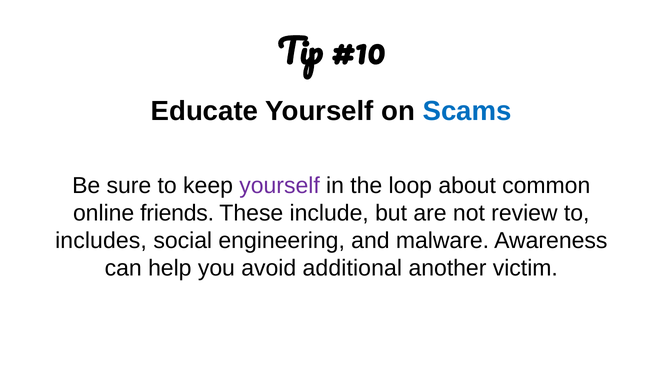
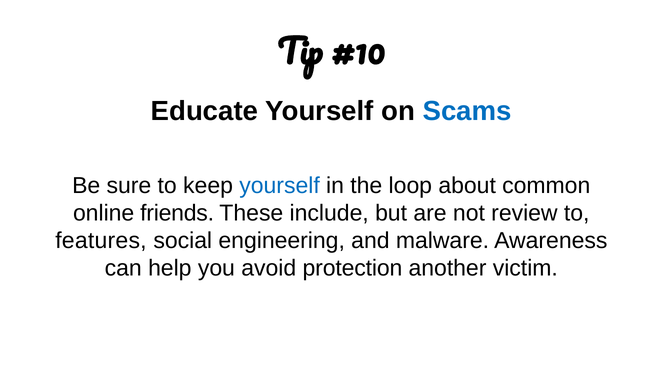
yourself at (280, 185) colour: purple -> blue
includes: includes -> features
additional: additional -> protection
